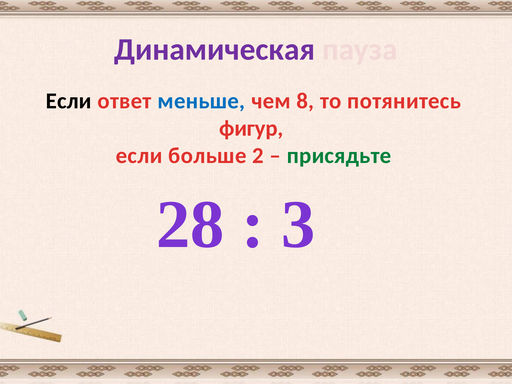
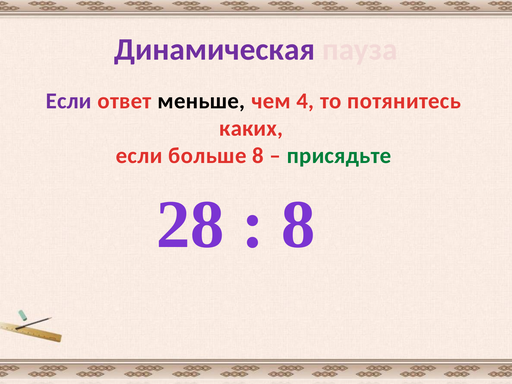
Если at (69, 101) colour: black -> purple
меньше colour: blue -> black
8: 8 -> 4
фигур: фигур -> каких
больше 2: 2 -> 8
3 at (298, 225): 3 -> 8
